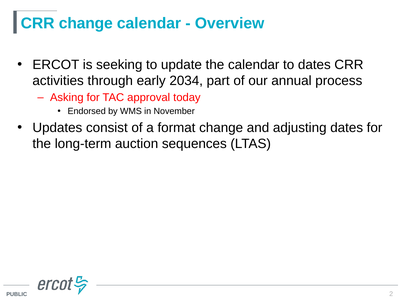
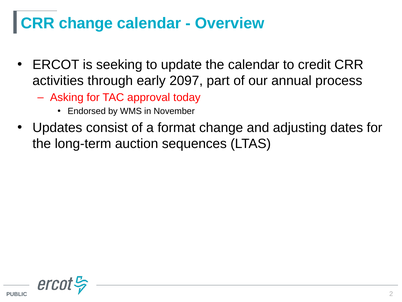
to dates: dates -> credit
2034: 2034 -> 2097
